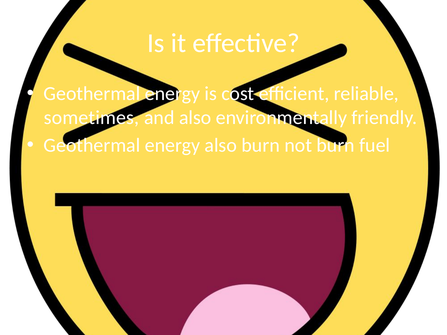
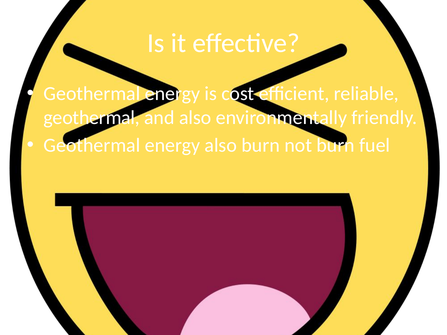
sometimes at (92, 118): sometimes -> geothermal
